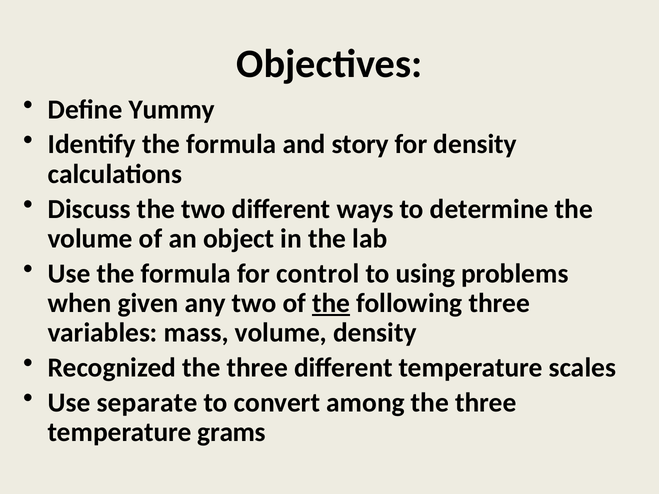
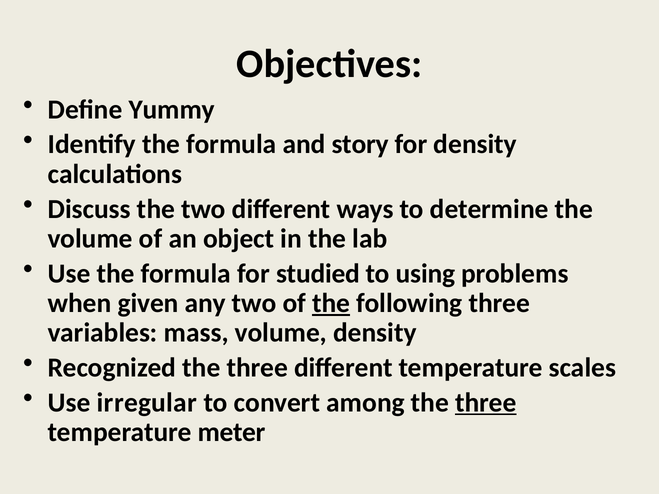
control: control -> studied
separate: separate -> irregular
three at (486, 403) underline: none -> present
grams: grams -> meter
